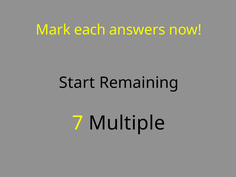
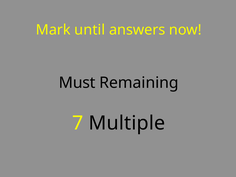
each: each -> until
Start: Start -> Must
